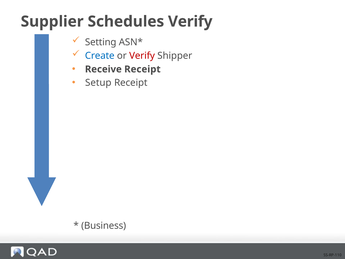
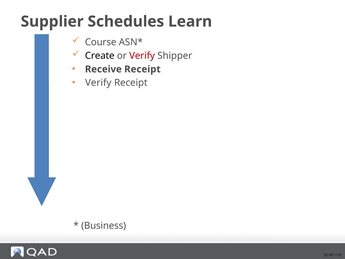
Schedules Verify: Verify -> Learn
Setting: Setting -> Course
Create colour: blue -> black
Setup at (98, 83): Setup -> Verify
